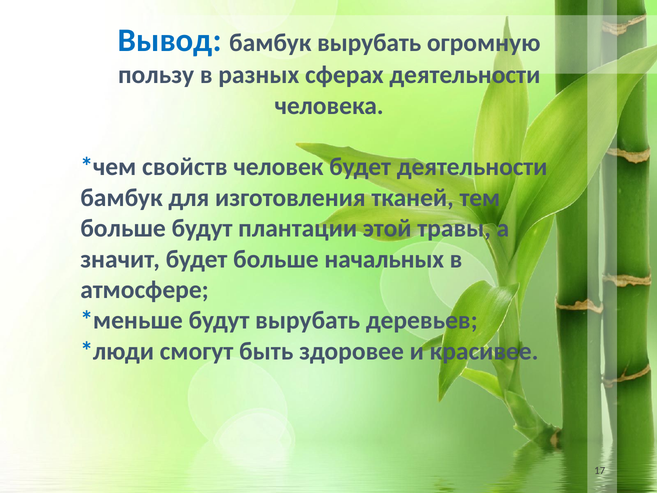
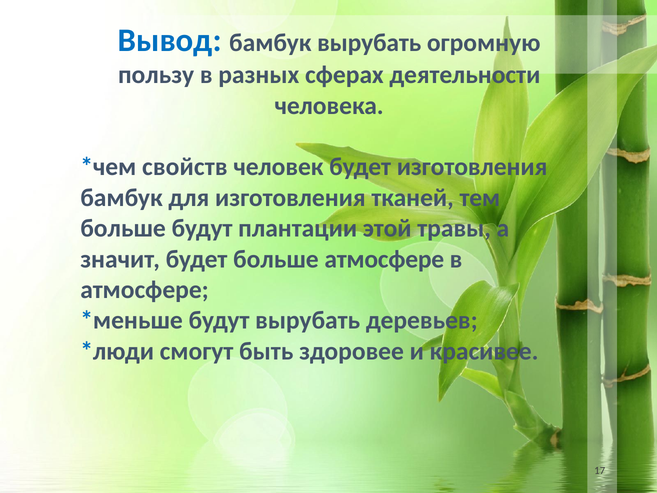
будет деятельности: деятельности -> изготовления
больше начальных: начальных -> атмосфере
